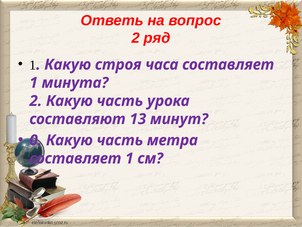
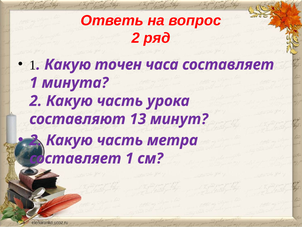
строя: строя -> точен
0 at (36, 140): 0 -> 2
